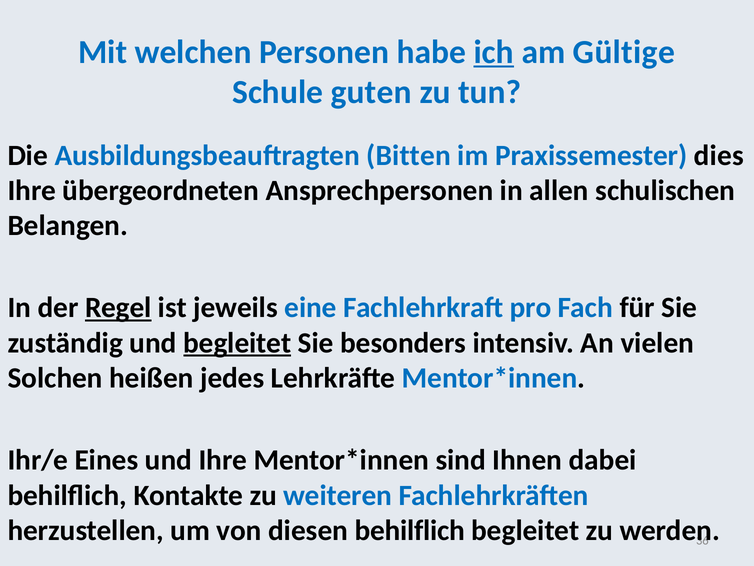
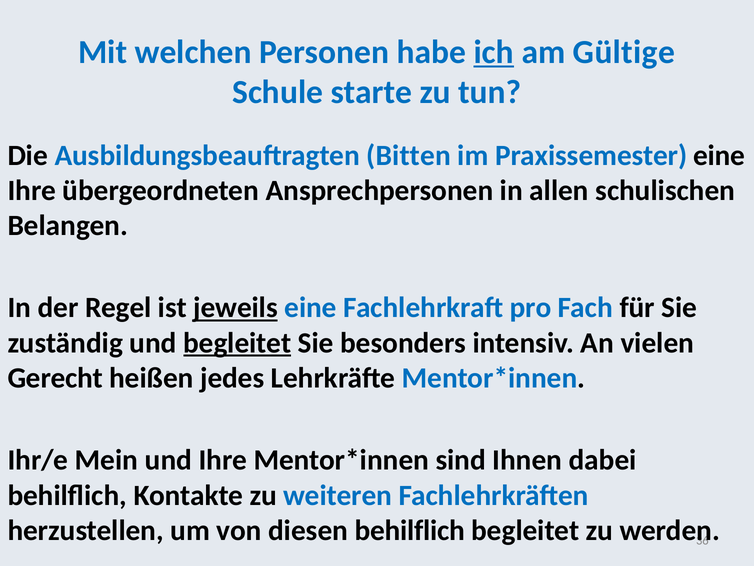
guten: guten -> starte
Praxissemester dies: dies -> eine
Regel underline: present -> none
jeweils underline: none -> present
Solchen: Solchen -> Gerecht
Eines: Eines -> Mein
